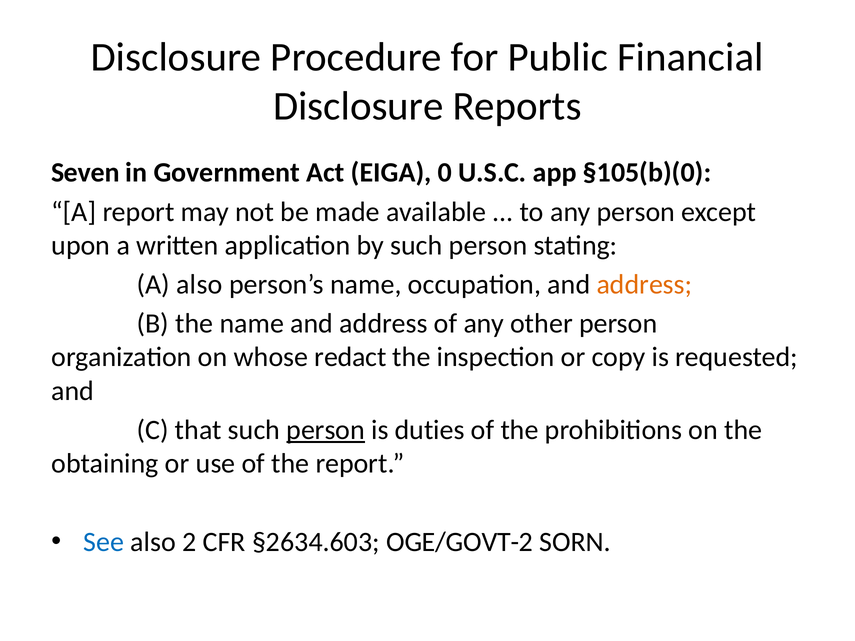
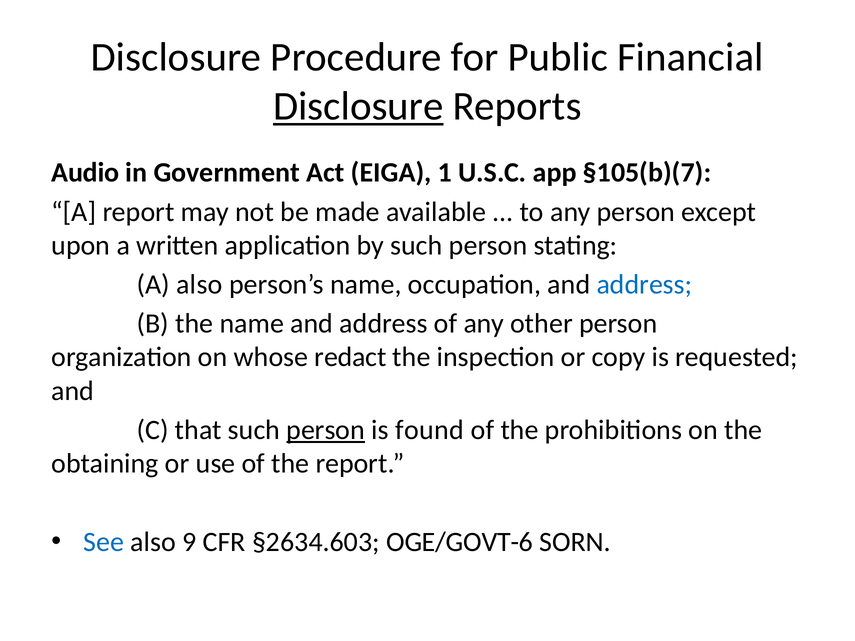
Disclosure at (358, 107) underline: none -> present
Seven: Seven -> Audio
0: 0 -> 1
§105(b)(0: §105(b)(0 -> §105(b)(7
address at (644, 285) colour: orange -> blue
duties: duties -> found
2: 2 -> 9
OGE/GOVT-2: OGE/GOVT-2 -> OGE/GOVT-6
